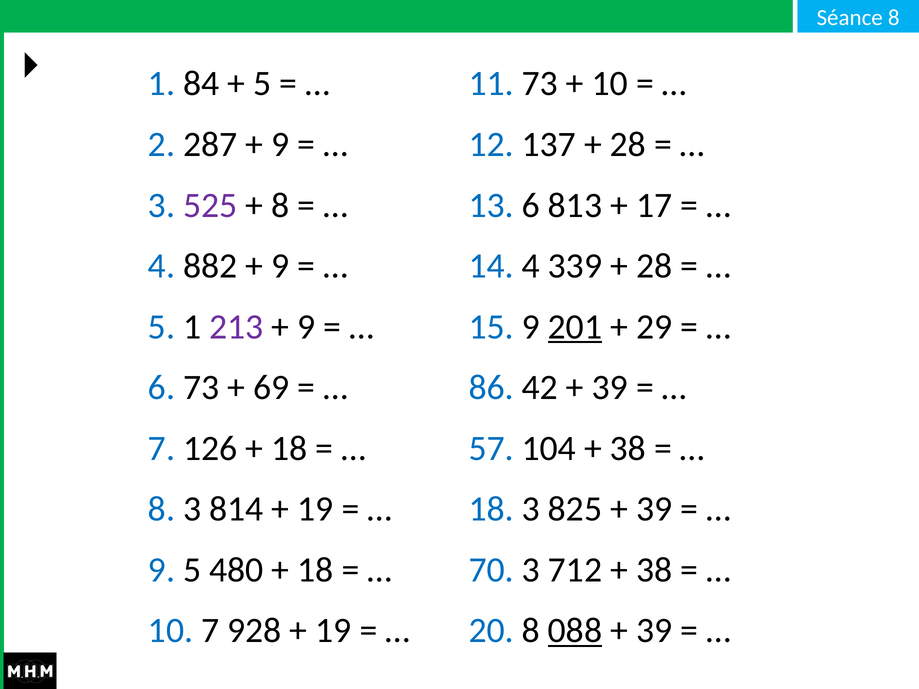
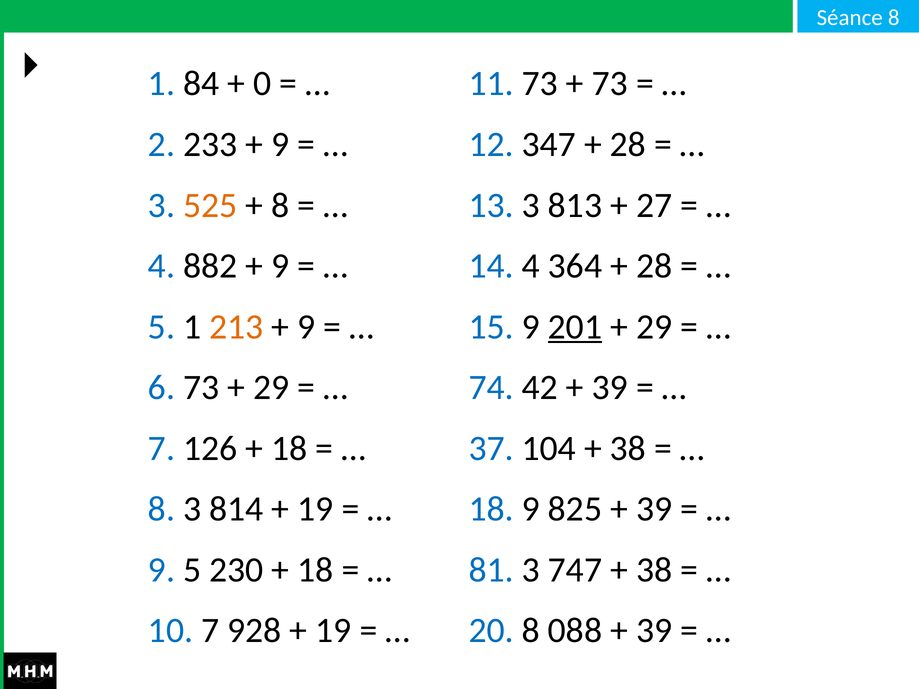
5 at (262, 84): 5 -> 0
10 at (610, 84): 10 -> 73
287: 287 -> 233
137: 137 -> 347
525 colour: purple -> orange
13 6: 6 -> 3
17: 17 -> 27
339: 339 -> 364
213 colour: purple -> orange
69 at (271, 388): 69 -> 29
86: 86 -> 74
57: 57 -> 37
18 3: 3 -> 9
480: 480 -> 230
70: 70 -> 81
712: 712 -> 747
088 underline: present -> none
